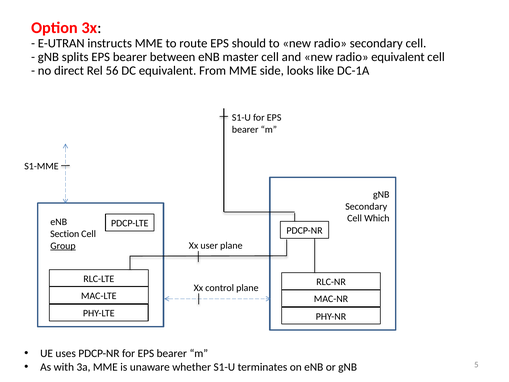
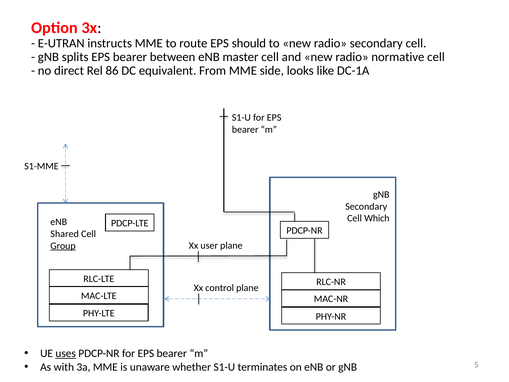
radio equivalent: equivalent -> normative
56: 56 -> 86
Section: Section -> Shared
uses underline: none -> present
